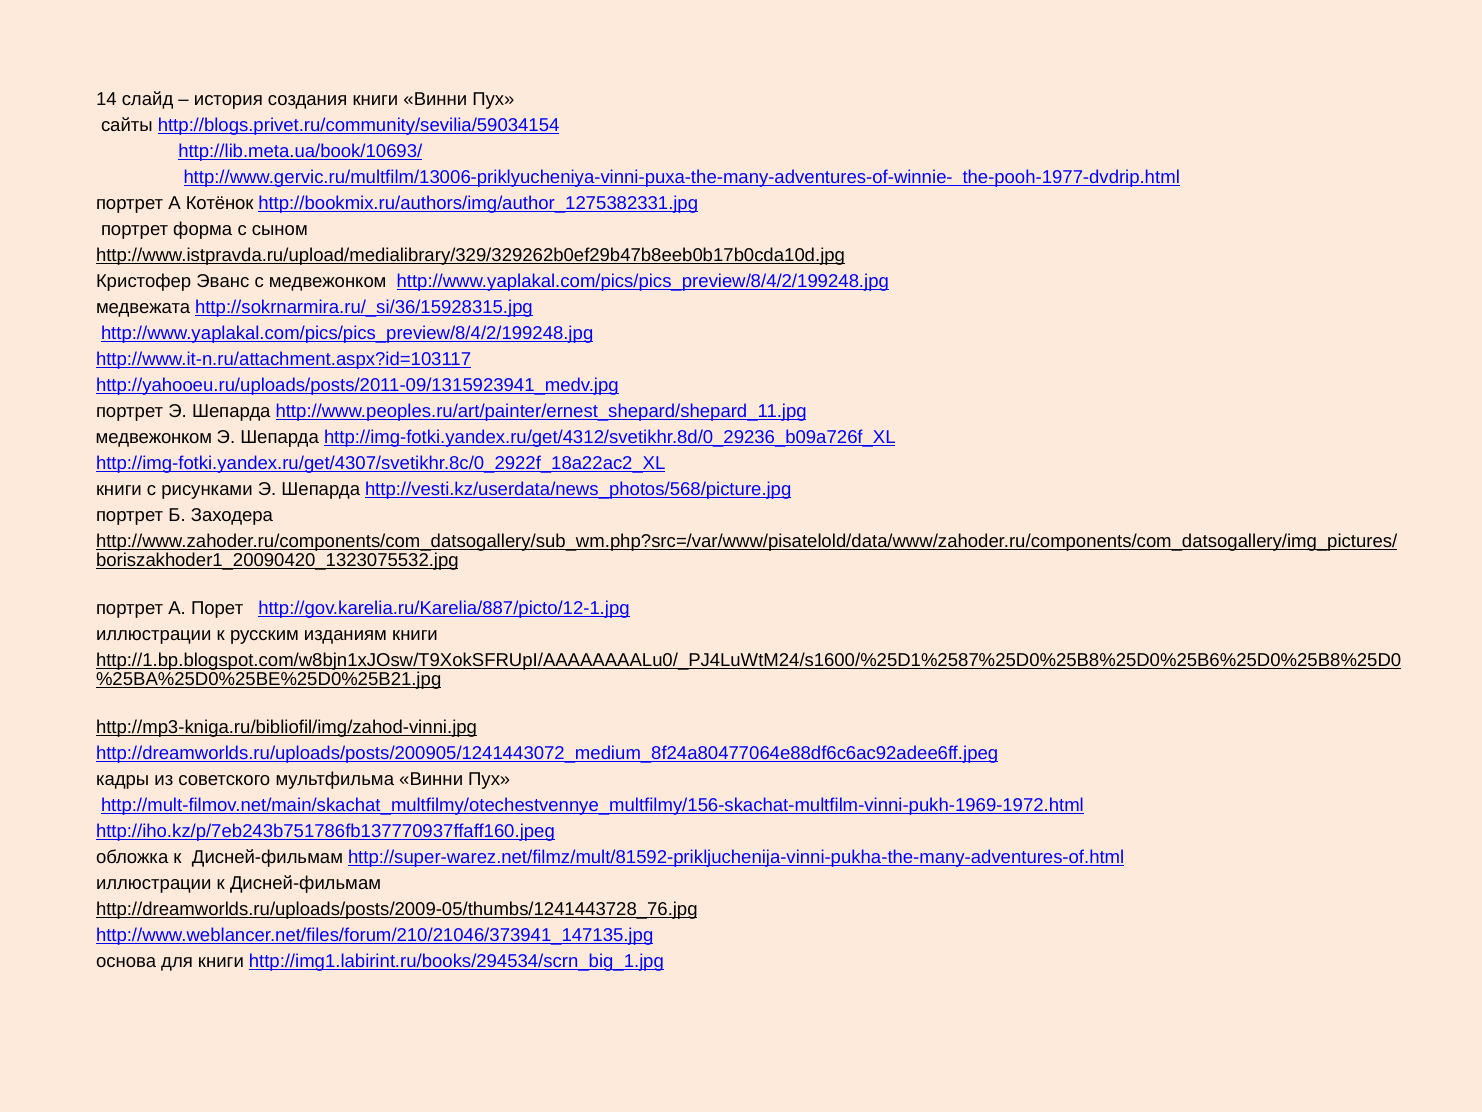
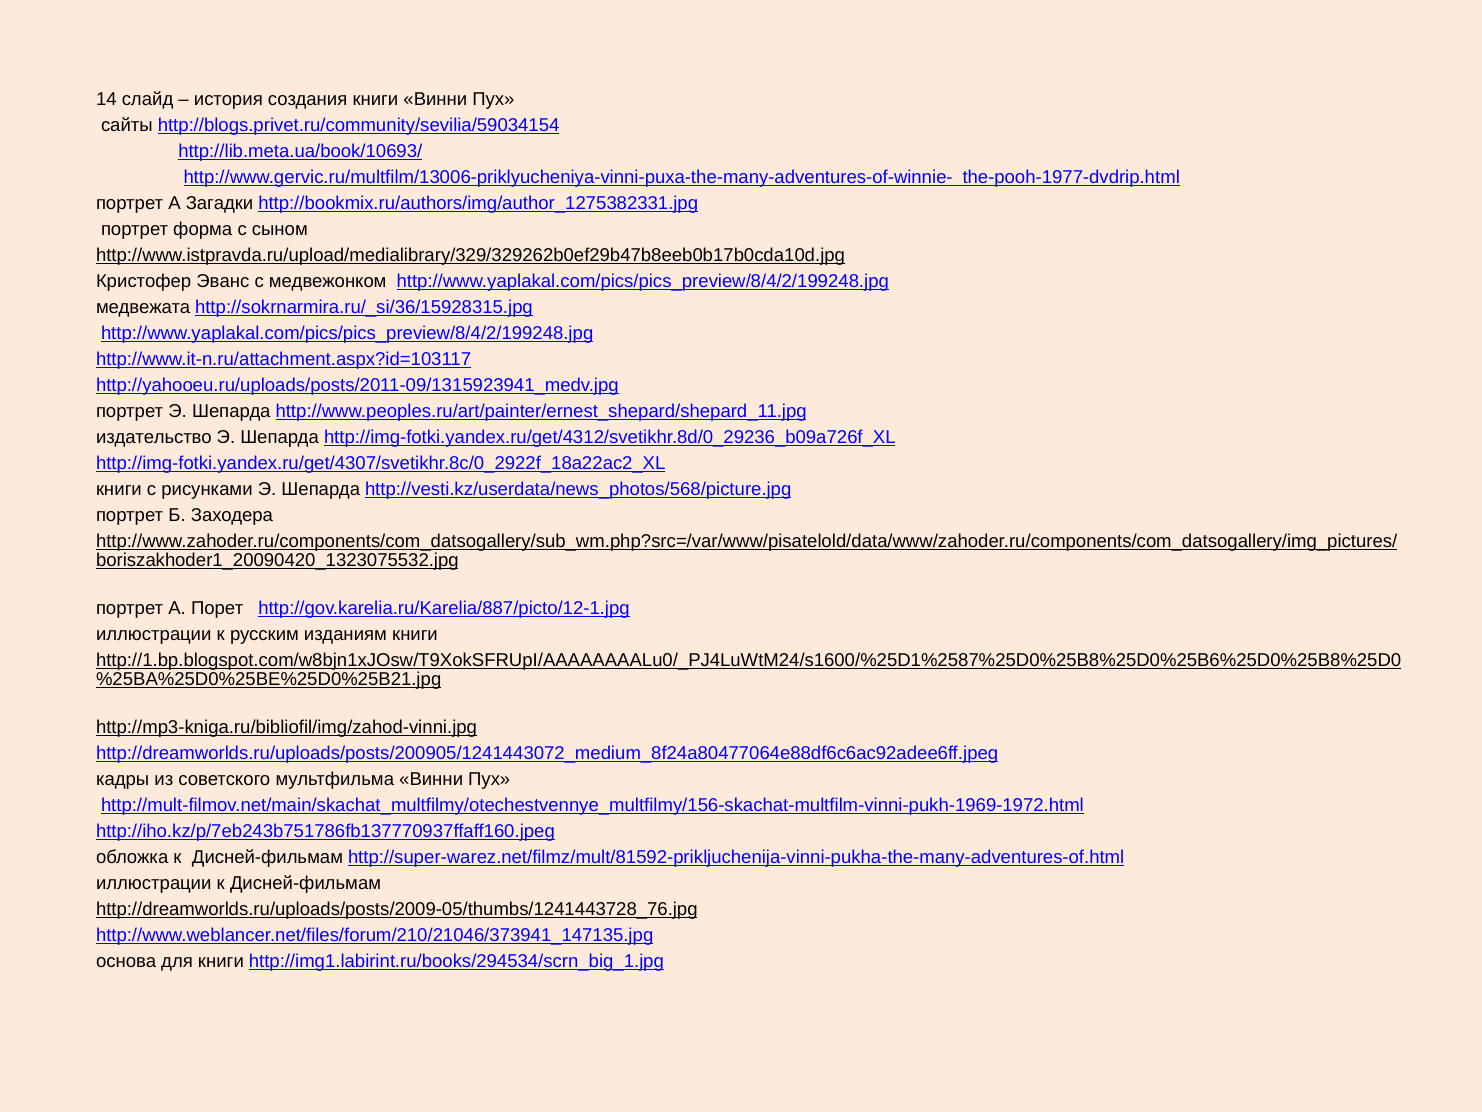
Котёнок: Котёнок -> Загадки
медвежонком at (154, 437): медвежонком -> издательство
